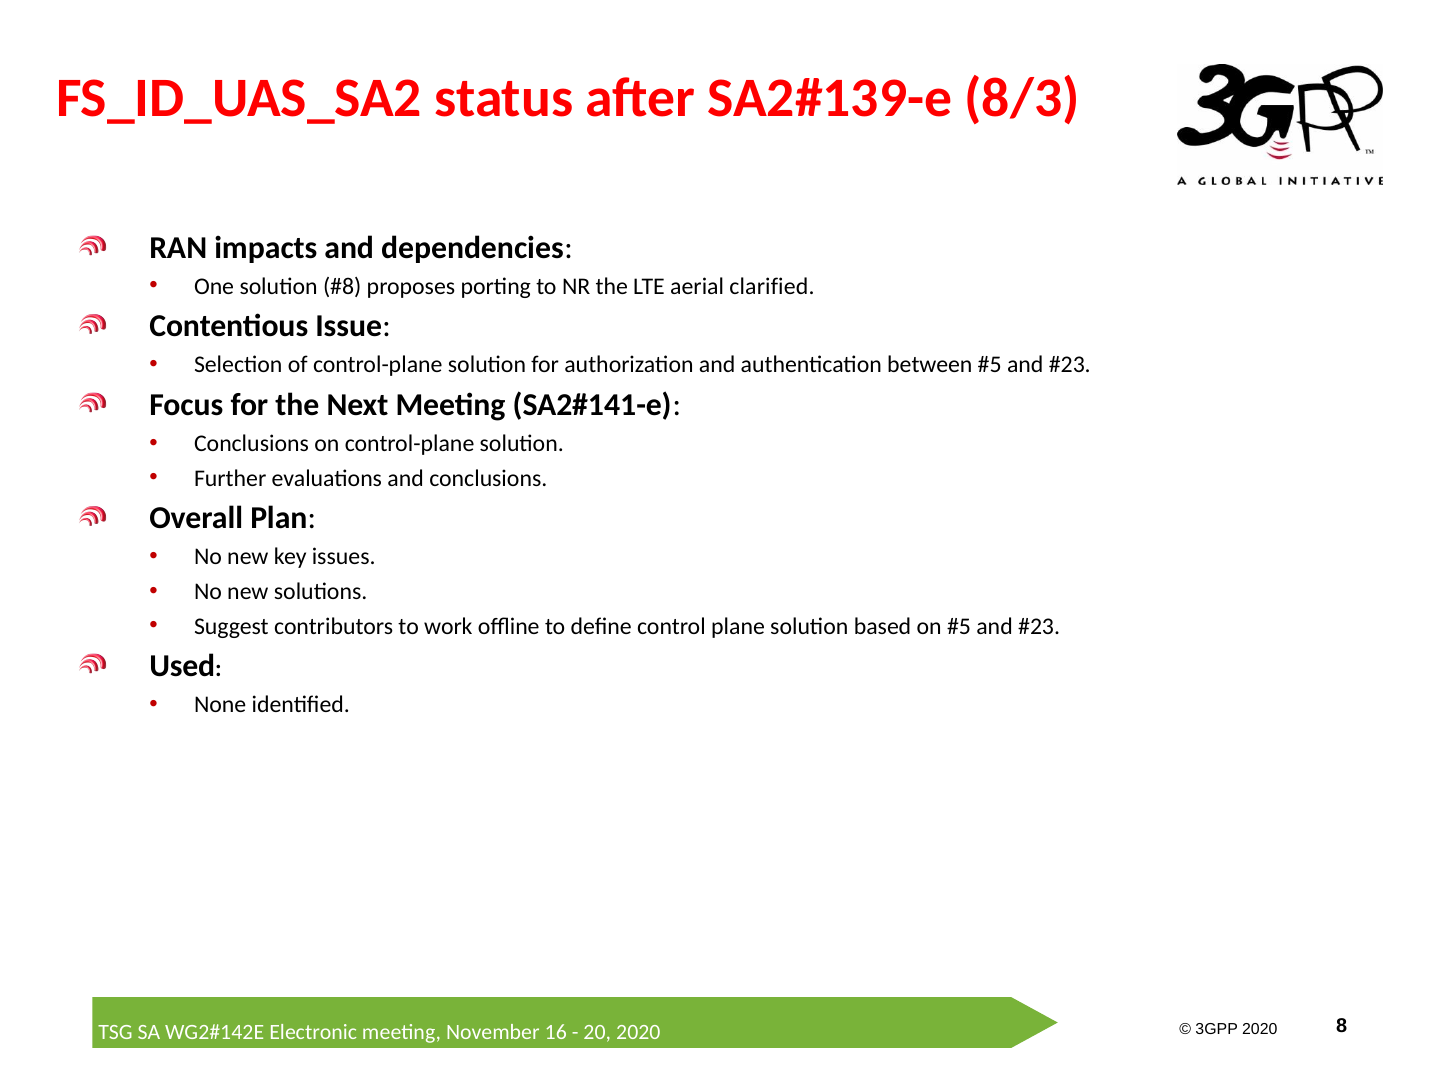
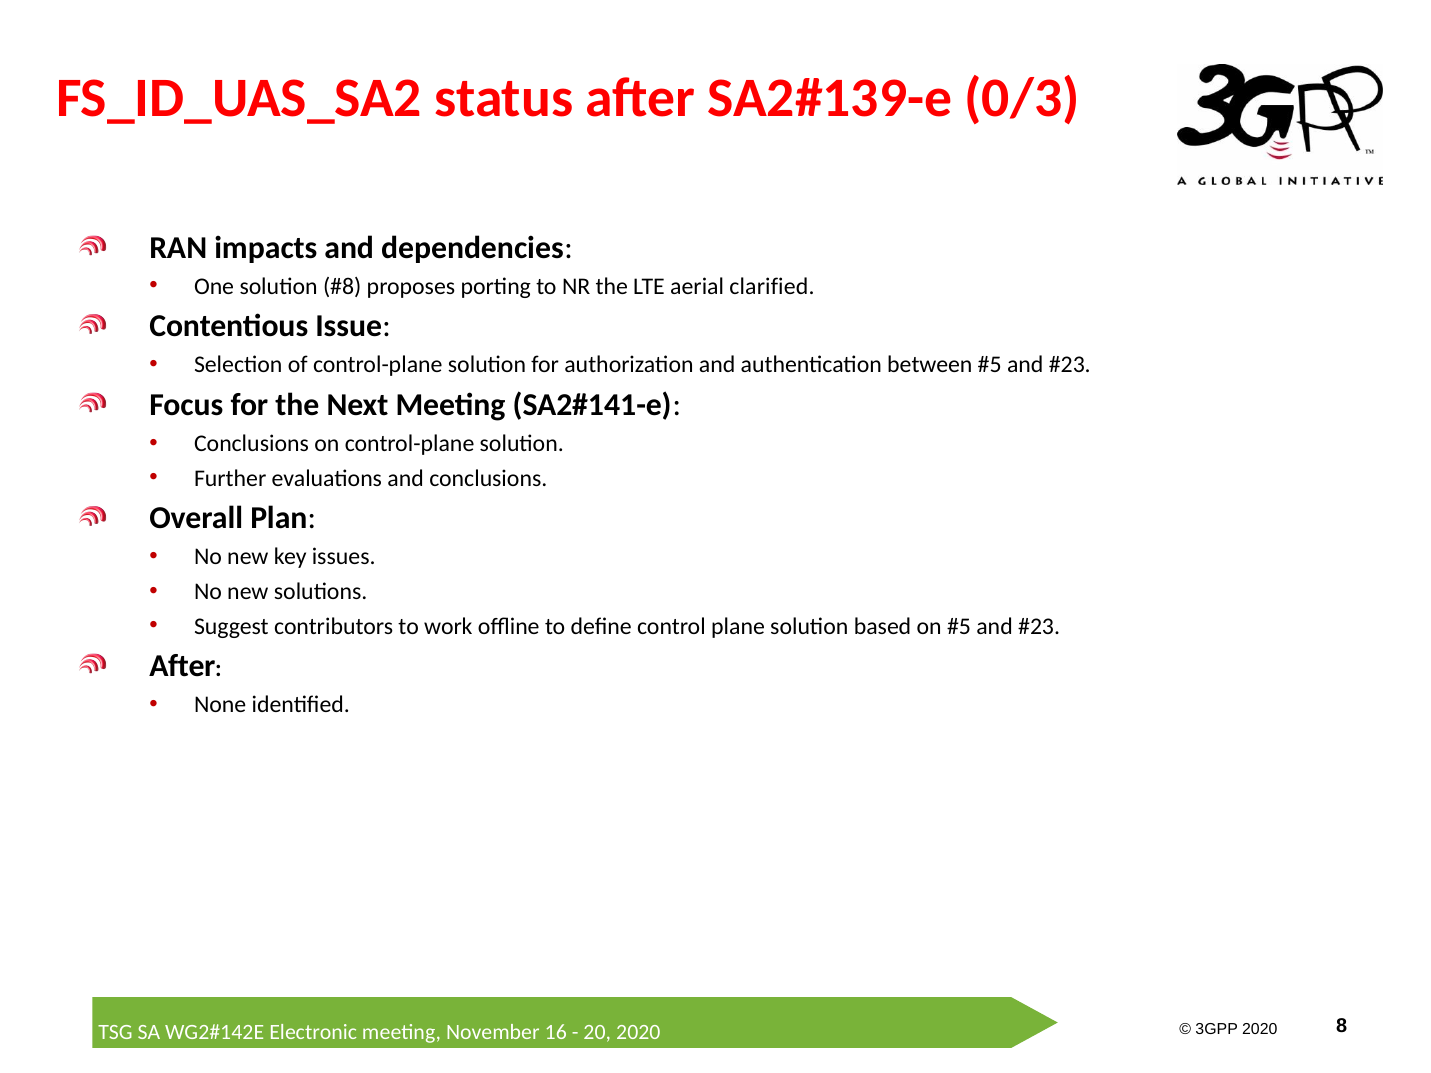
8/3: 8/3 -> 0/3
Used at (182, 666): Used -> After
